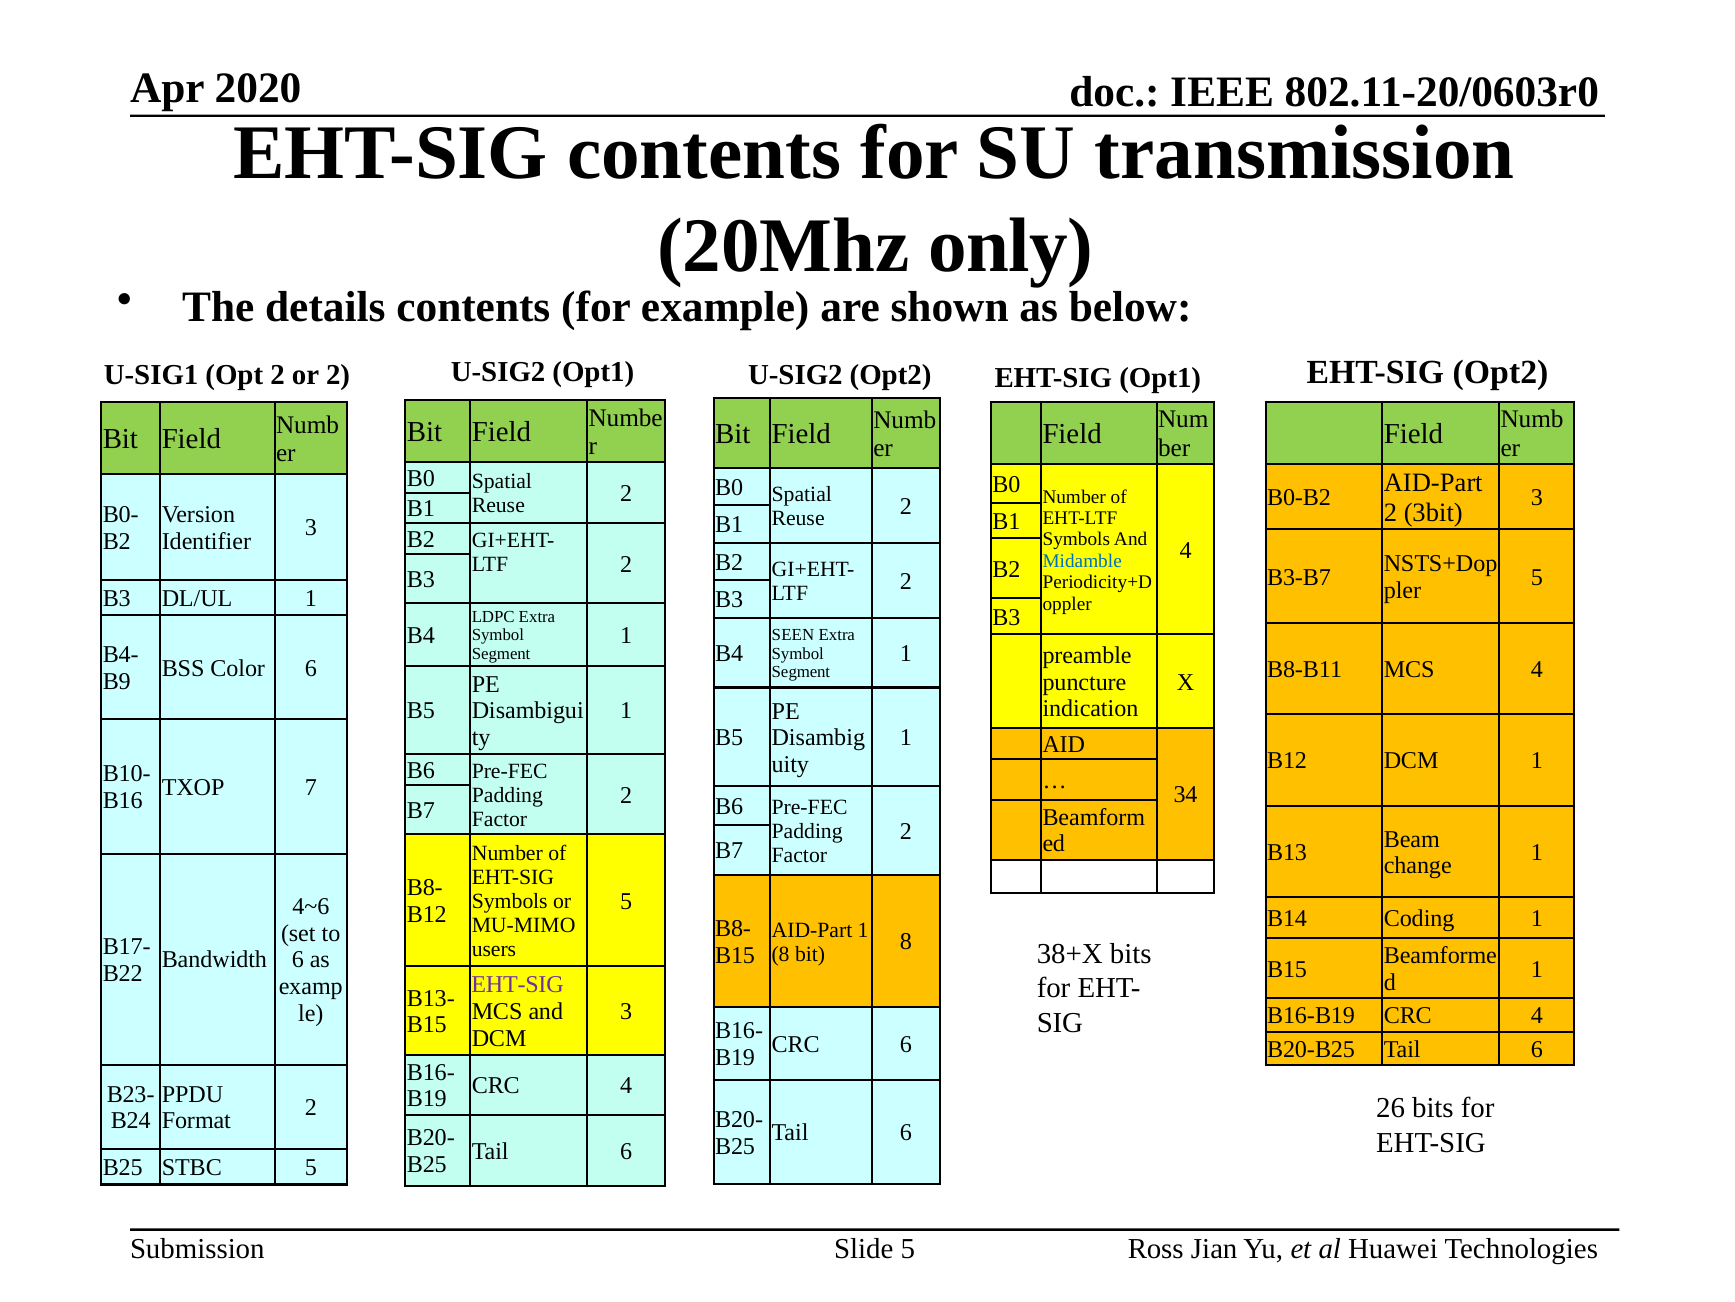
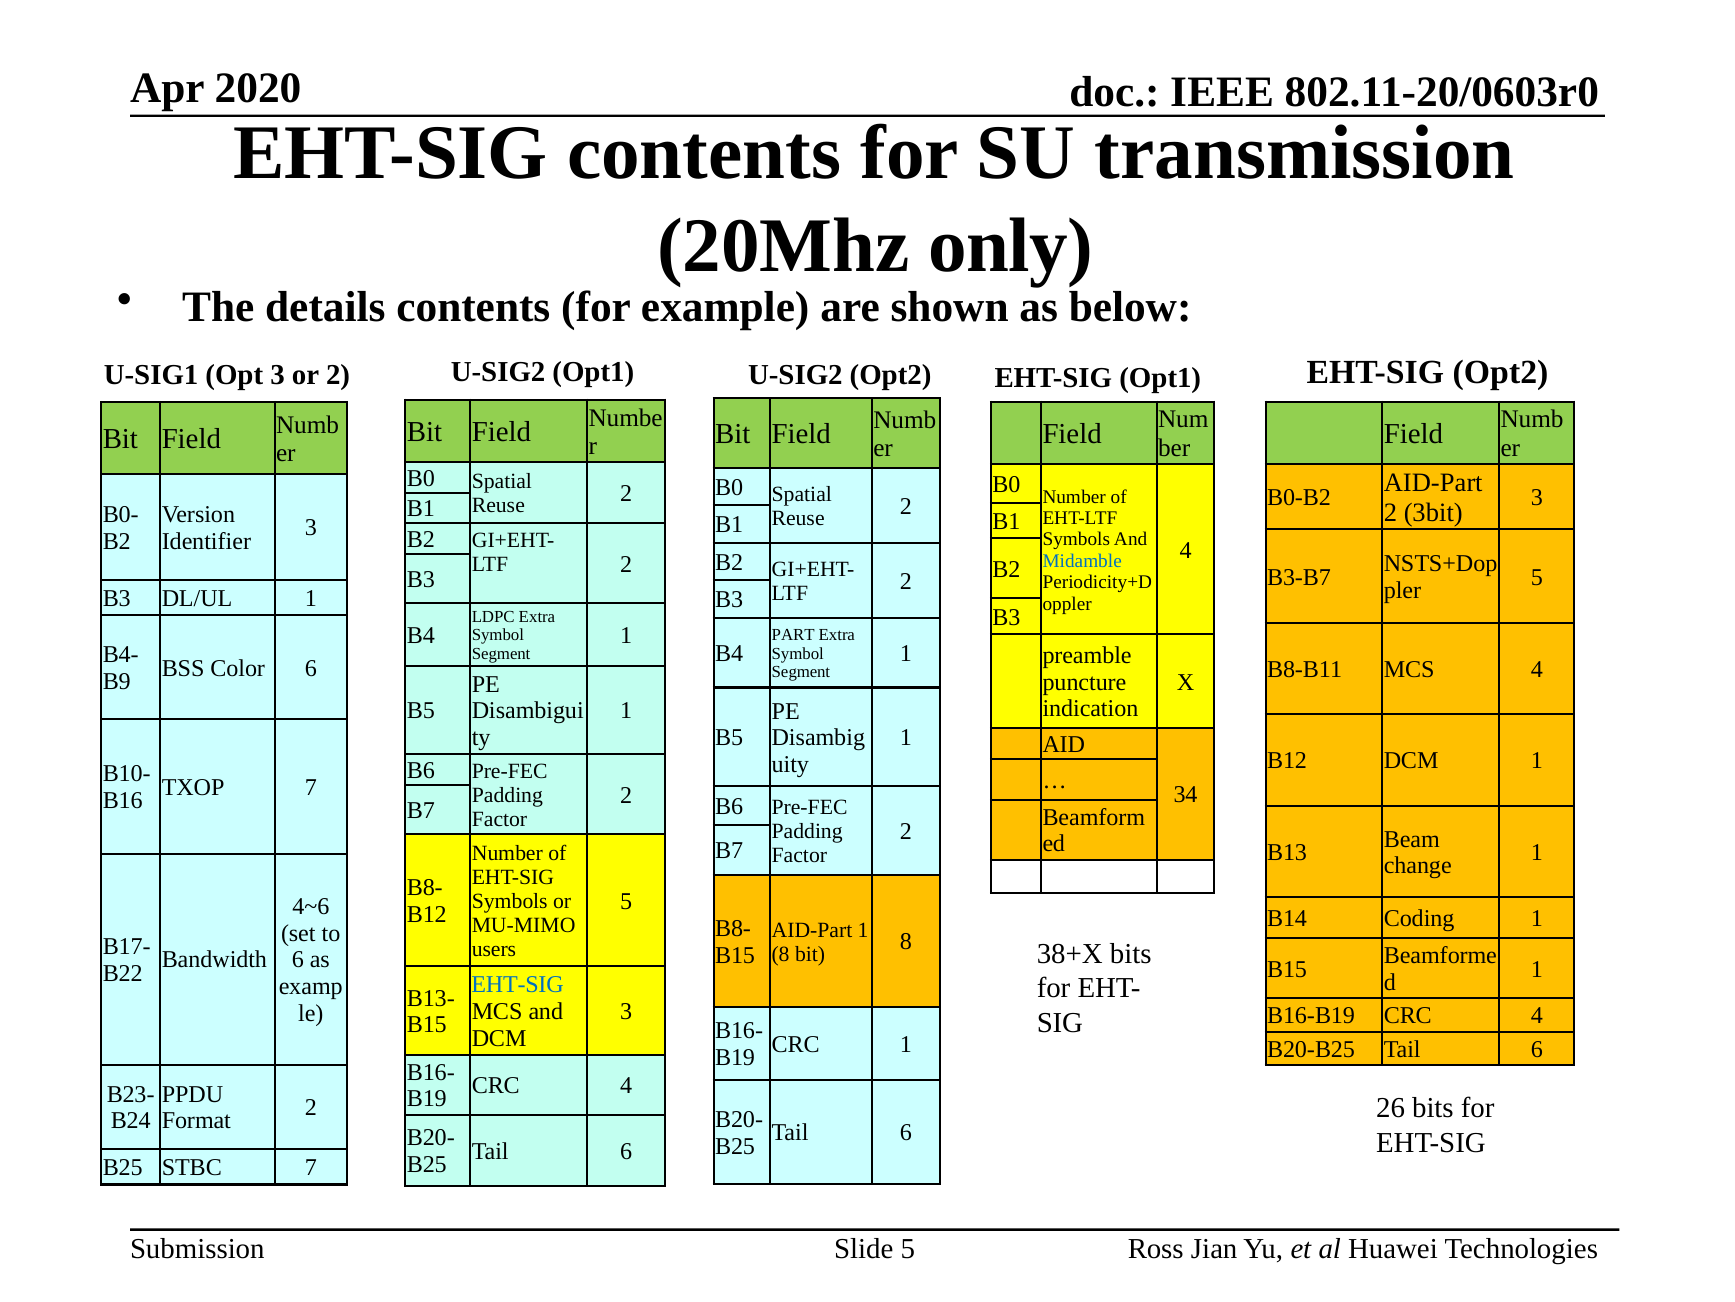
Opt 2: 2 -> 3
SEEN: SEEN -> PART
EHT-SIG at (518, 984) colour: purple -> blue
CRC 6: 6 -> 1
STBC 5: 5 -> 7
